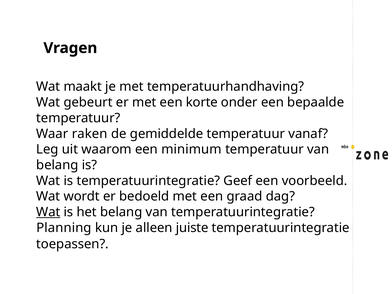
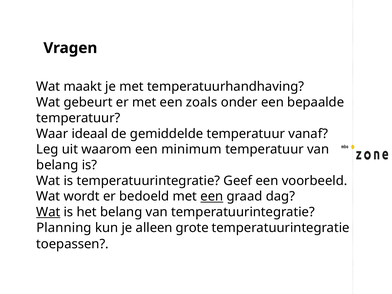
korte: korte -> zoals
raken: raken -> ideaal
een at (212, 196) underline: none -> present
juiste: juiste -> grote
